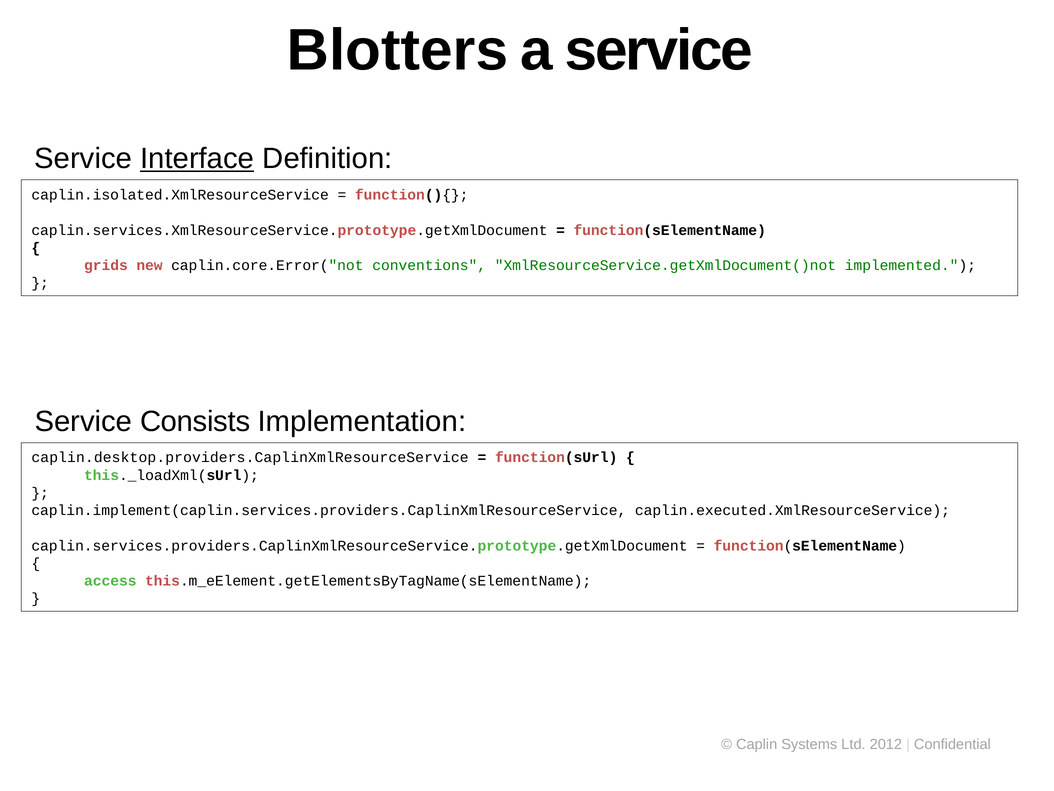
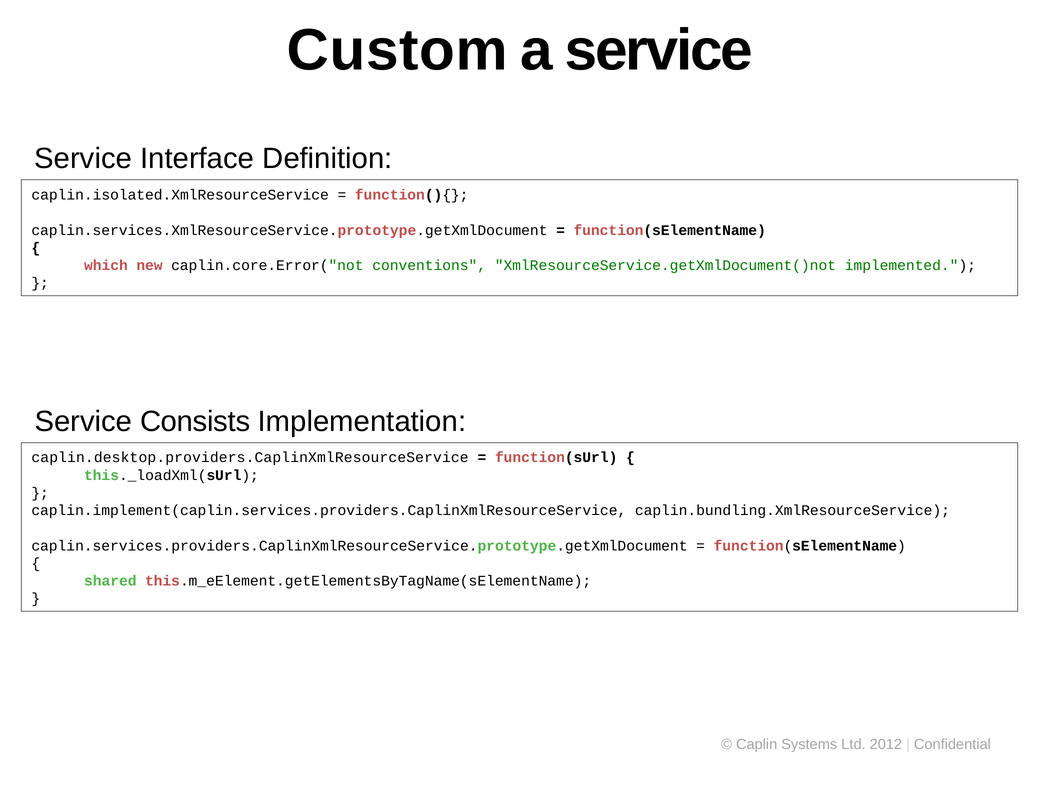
Blotters: Blotters -> Custom
Interface underline: present -> none
grids: grids -> which
caplin.executed.XmlResourceService: caplin.executed.XmlResourceService -> caplin.bundling.XmlResourceService
access: access -> shared
